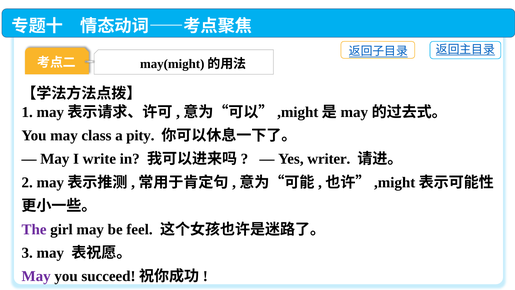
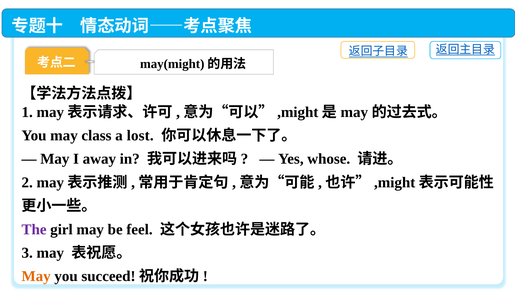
pity: pity -> lost
write: write -> away
writer: writer -> whose
May at (36, 276) colour: purple -> orange
